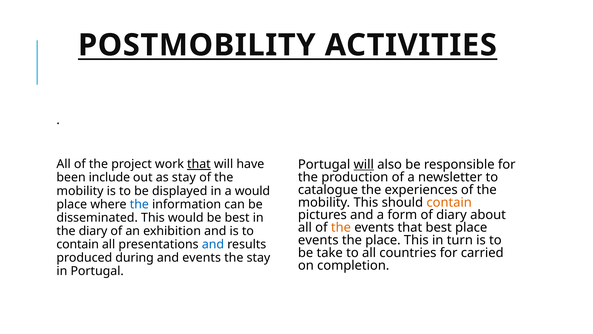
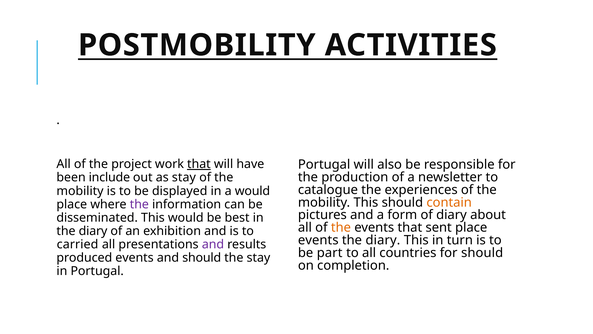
will at (364, 164) underline: present -> none
the at (139, 204) colour: blue -> purple
that best: best -> sent
place at (383, 240): place -> diary
contain at (78, 244): contain -> carried
and at (213, 244) colour: blue -> purple
take: take -> part
for carried: carried -> should
produced during: during -> events
and events: events -> should
